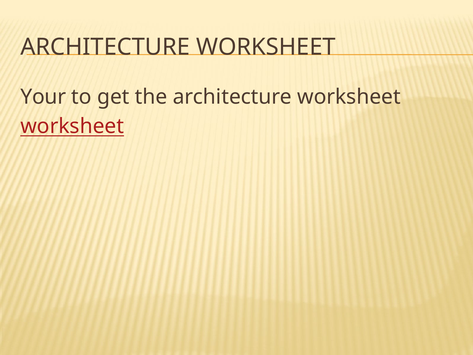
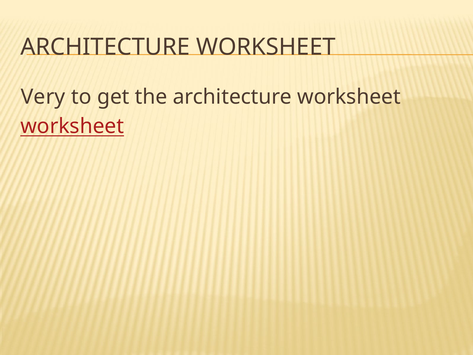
Your: Your -> Very
